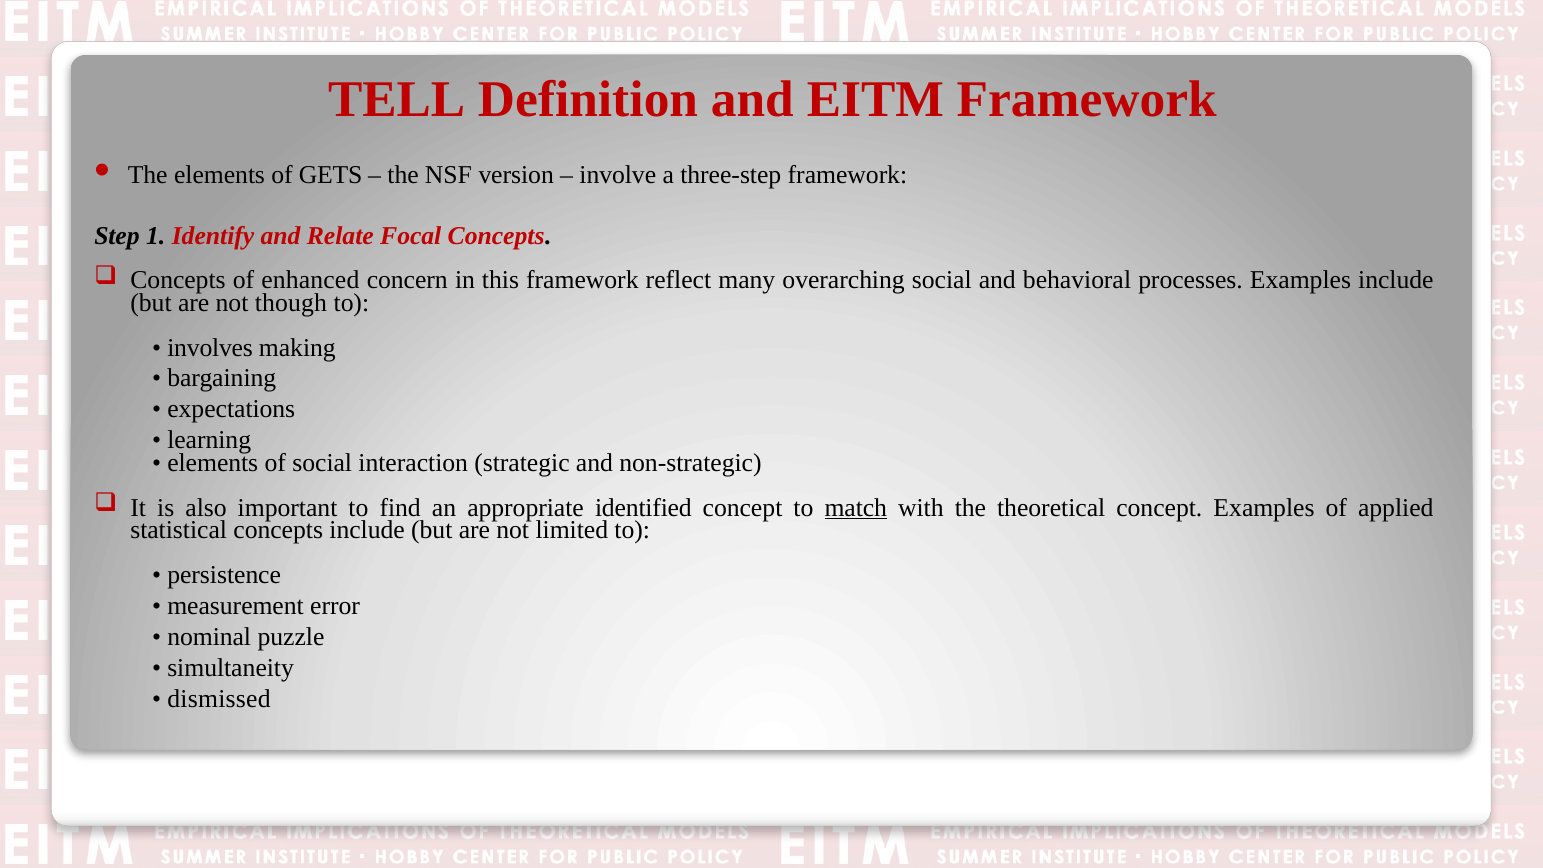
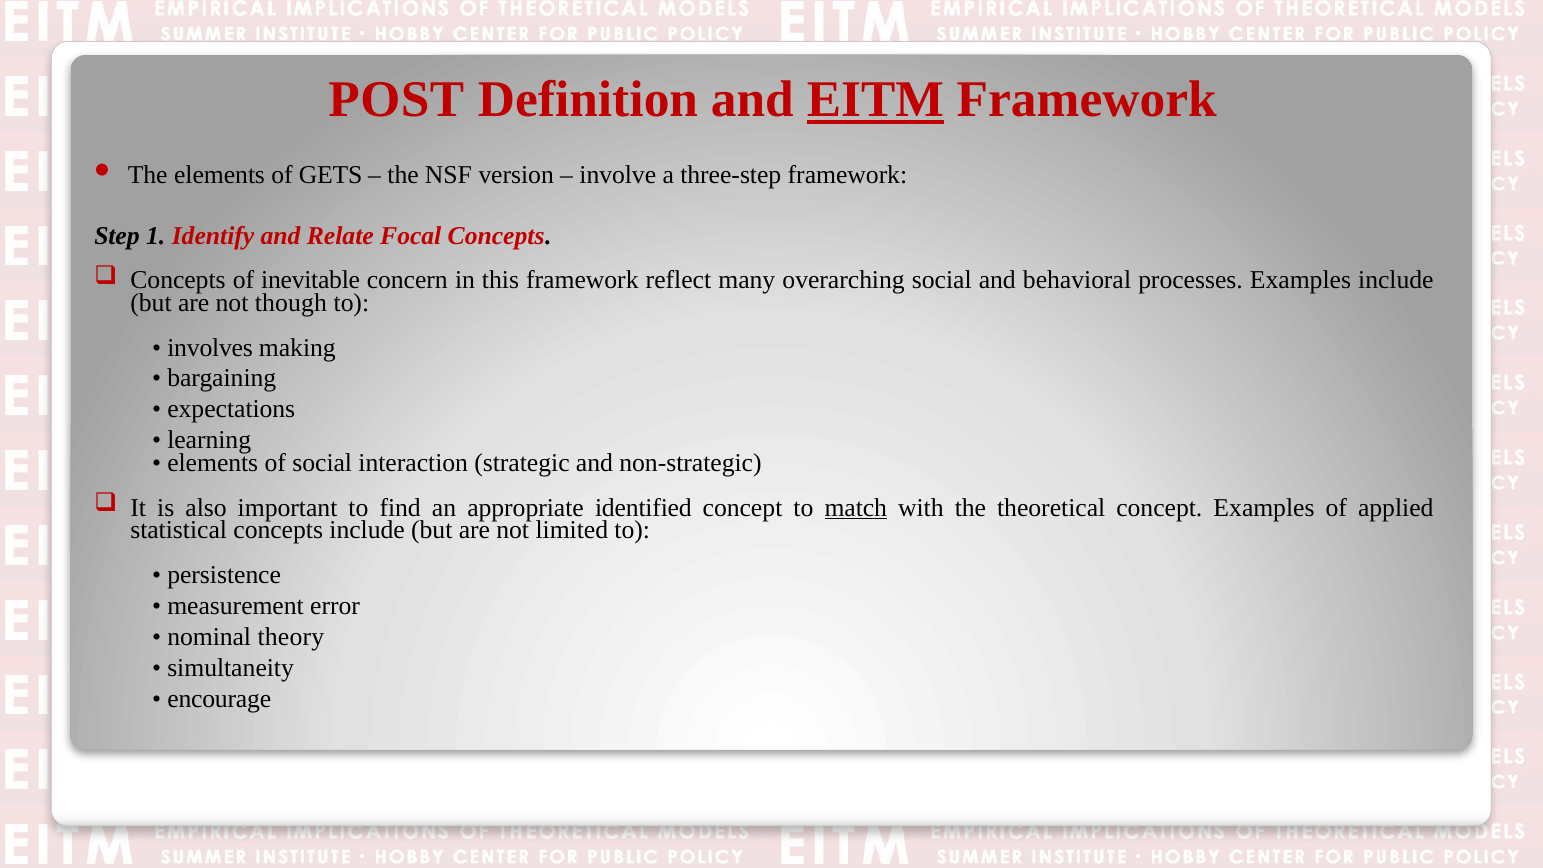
TELL: TELL -> POST
EITM underline: none -> present
enhanced: enhanced -> inevitable
puzzle: puzzle -> theory
dismissed: dismissed -> encourage
